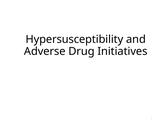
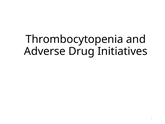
Hypersusceptibility: Hypersusceptibility -> Thrombocytopenia
